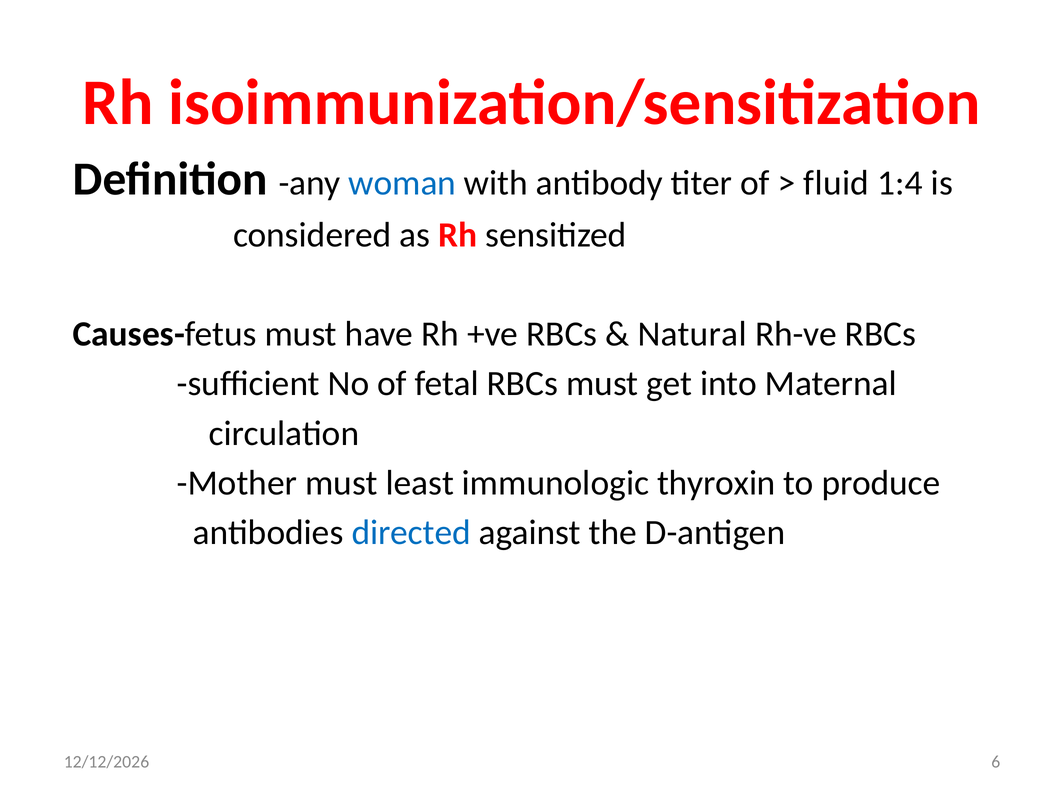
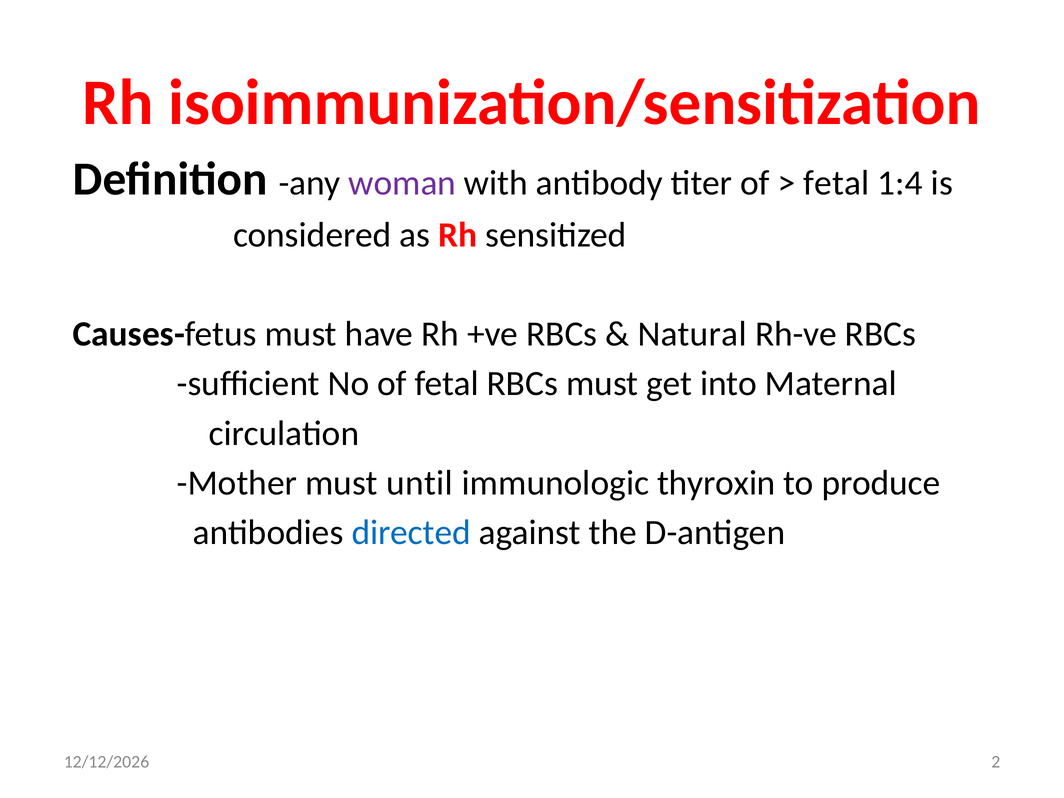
woman colour: blue -> purple
fluid at (836, 183): fluid -> fetal
least: least -> until
6: 6 -> 2
